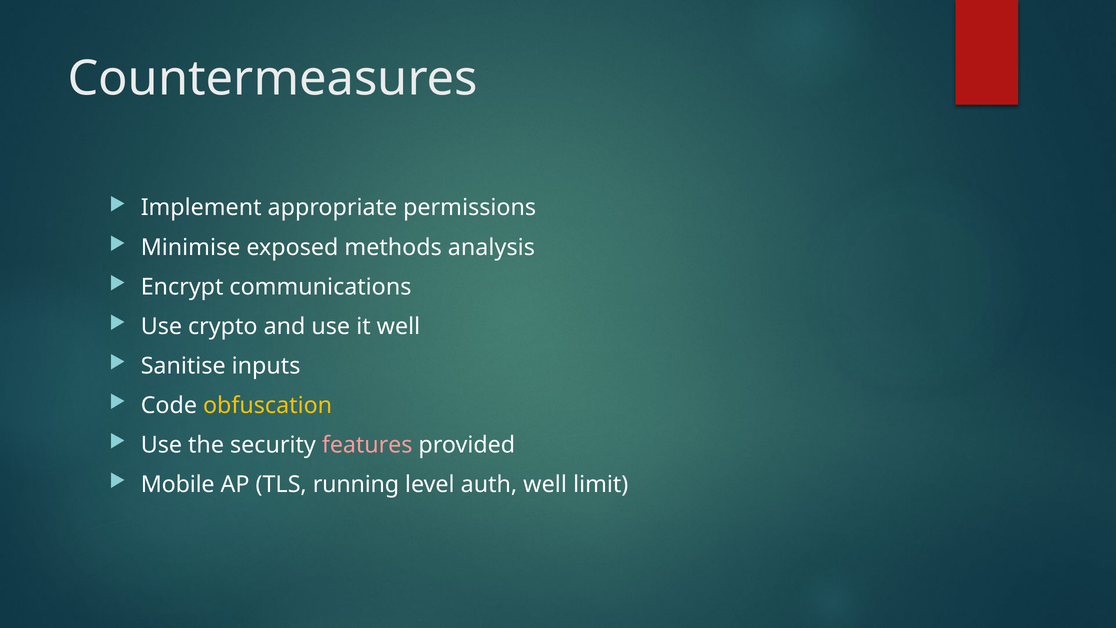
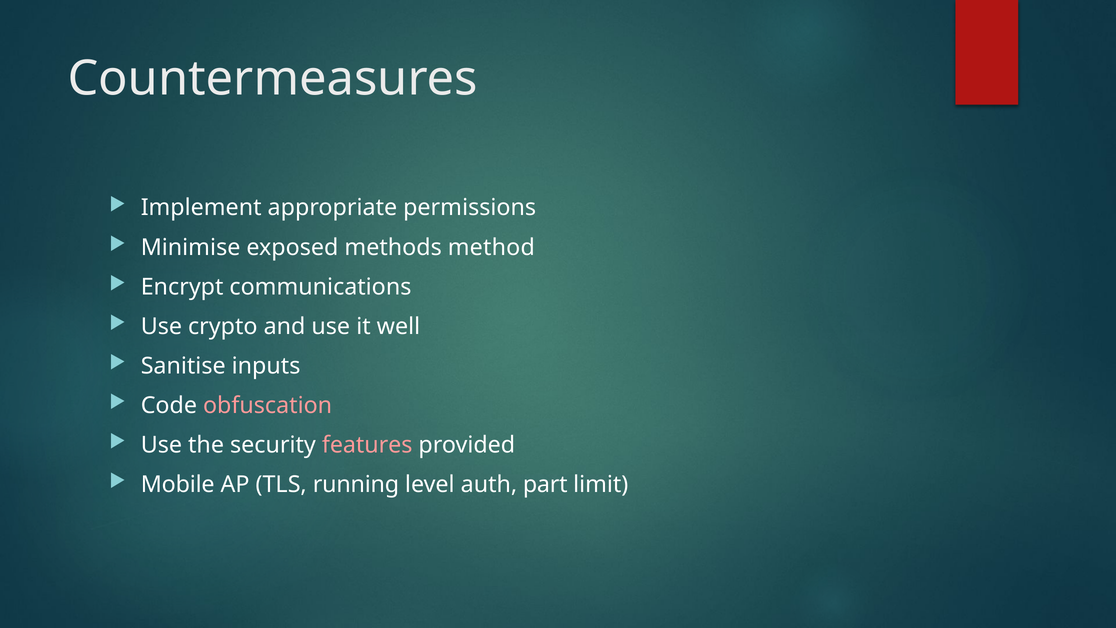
analysis: analysis -> method
obfuscation colour: yellow -> pink
auth well: well -> part
